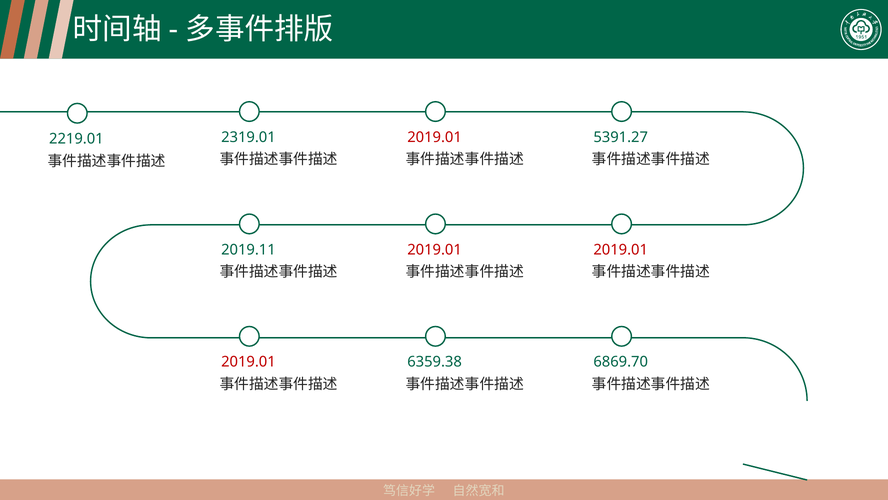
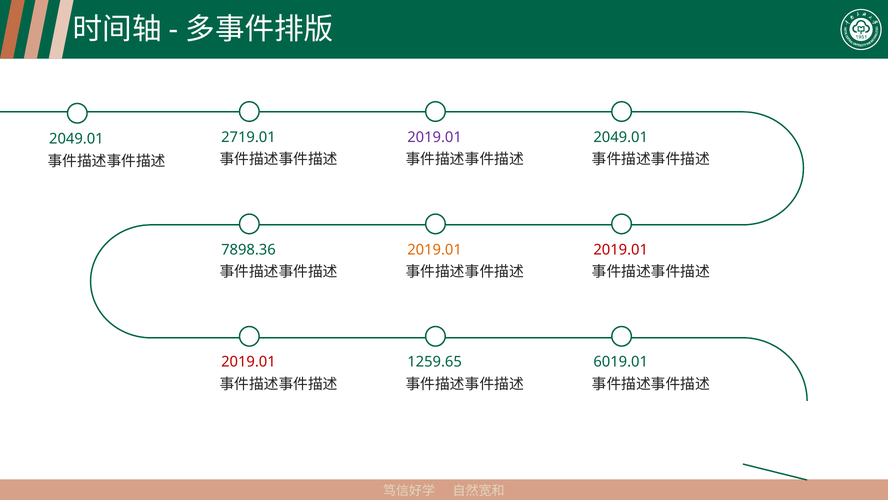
2319.01: 2319.01 -> 2719.01
2019.01 at (435, 137) colour: red -> purple
5391.27 at (621, 137): 5391.27 -> 2049.01
2219.01 at (76, 139): 2219.01 -> 2049.01
2019.11: 2019.11 -> 7898.36
2019.01 at (435, 249) colour: red -> orange
6359.38: 6359.38 -> 1259.65
6869.70: 6869.70 -> 6019.01
